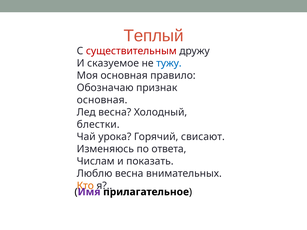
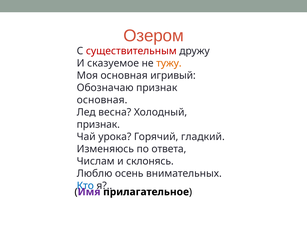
Теплый: Теплый -> Озером
тужу colour: blue -> orange
правило: правило -> игривый
блестки at (98, 125): блестки -> признак
свисают: свисают -> гладкий
показать: показать -> склонясь
Люблю весна: весна -> осень
Кто colour: orange -> blue
